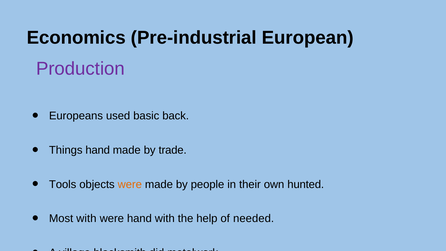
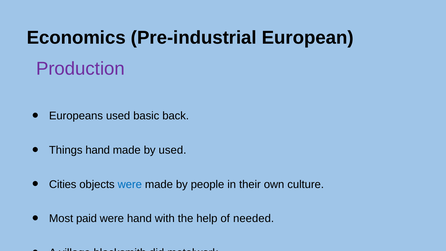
by trade: trade -> used
Tools: Tools -> Cities
were at (130, 184) colour: orange -> blue
hunted: hunted -> culture
Most with: with -> paid
